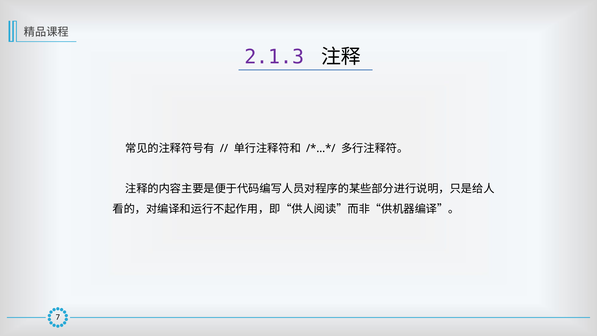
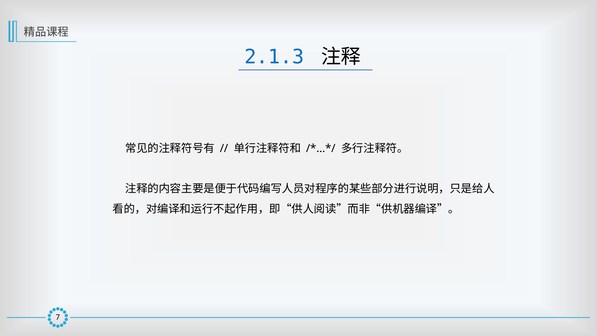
2.1.3 colour: purple -> blue
